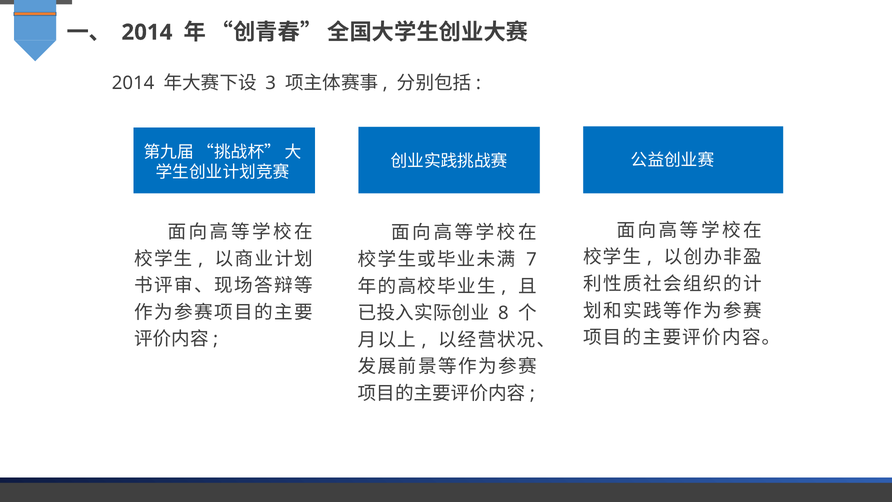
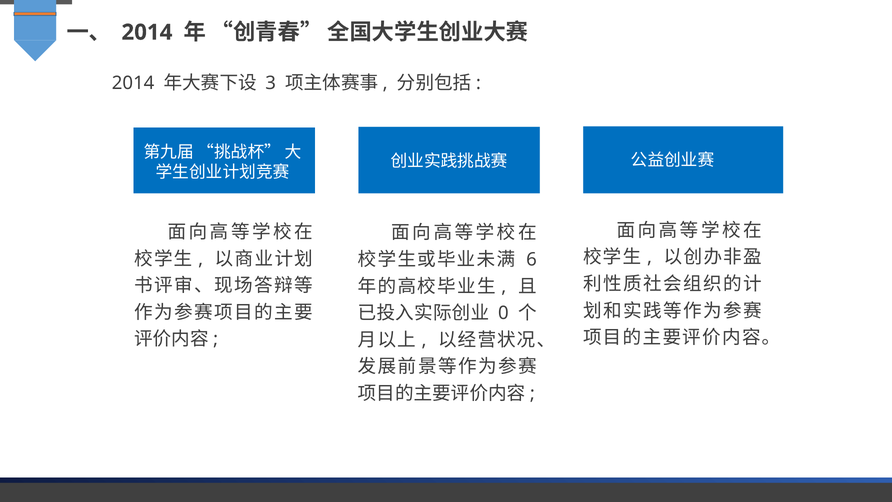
7: 7 -> 6
8: 8 -> 0
